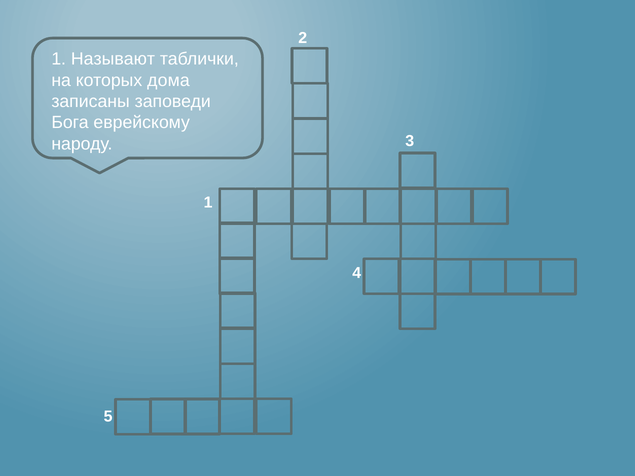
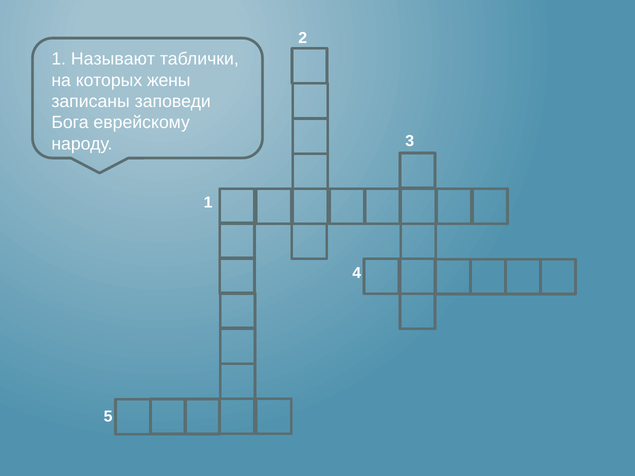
дома: дома -> жены
